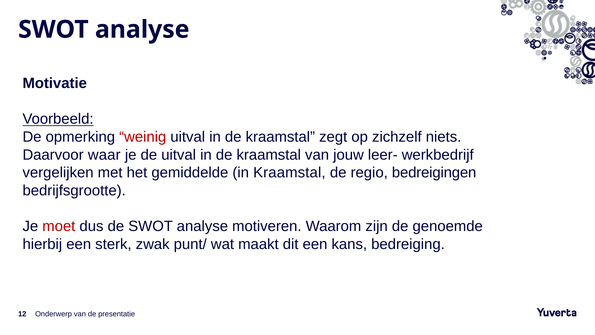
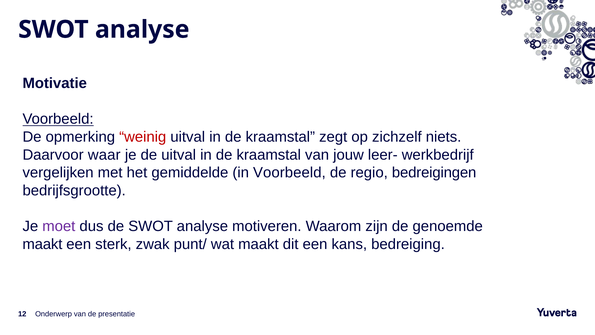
in Kraamstal: Kraamstal -> Voorbeeld
moet colour: red -> purple
hierbij at (42, 244): hierbij -> maakt
